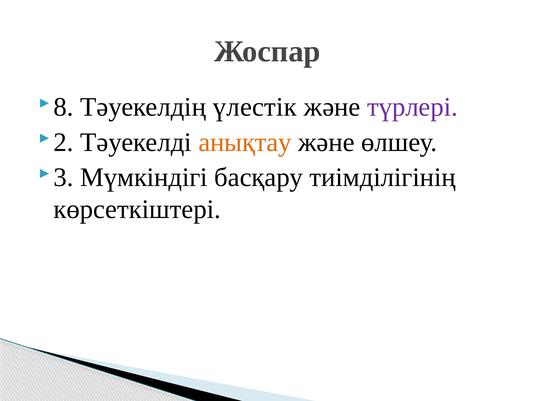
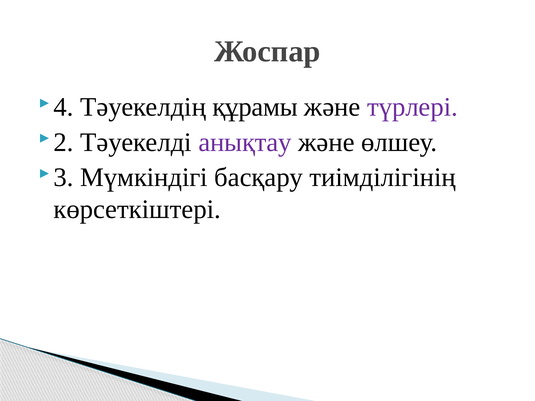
8: 8 -> 4
үлестік: үлестік -> құрамы
анықтау colour: orange -> purple
